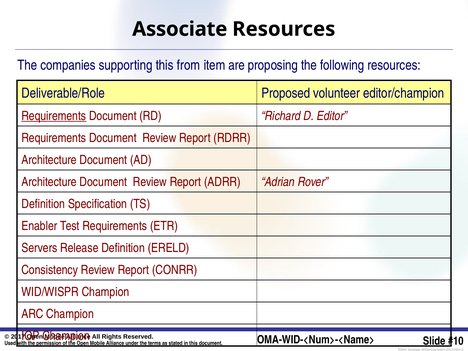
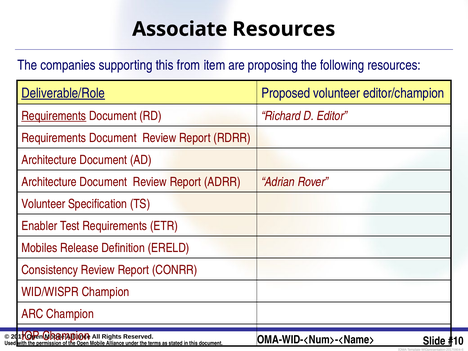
Deliverable/Role underline: none -> present
Definition at (43, 204): Definition -> Volunteer
Servers: Servers -> Mobiles
